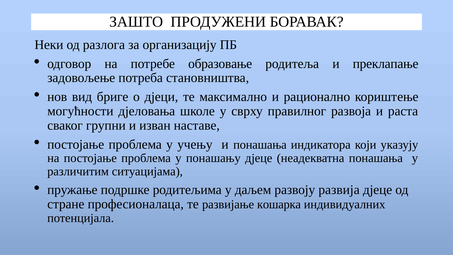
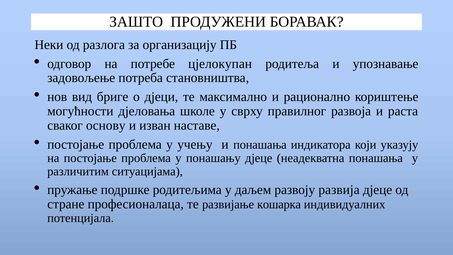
образовање: образовање -> цјелокупан
преклапање: преклапање -> упознавање
групни: групни -> основу
